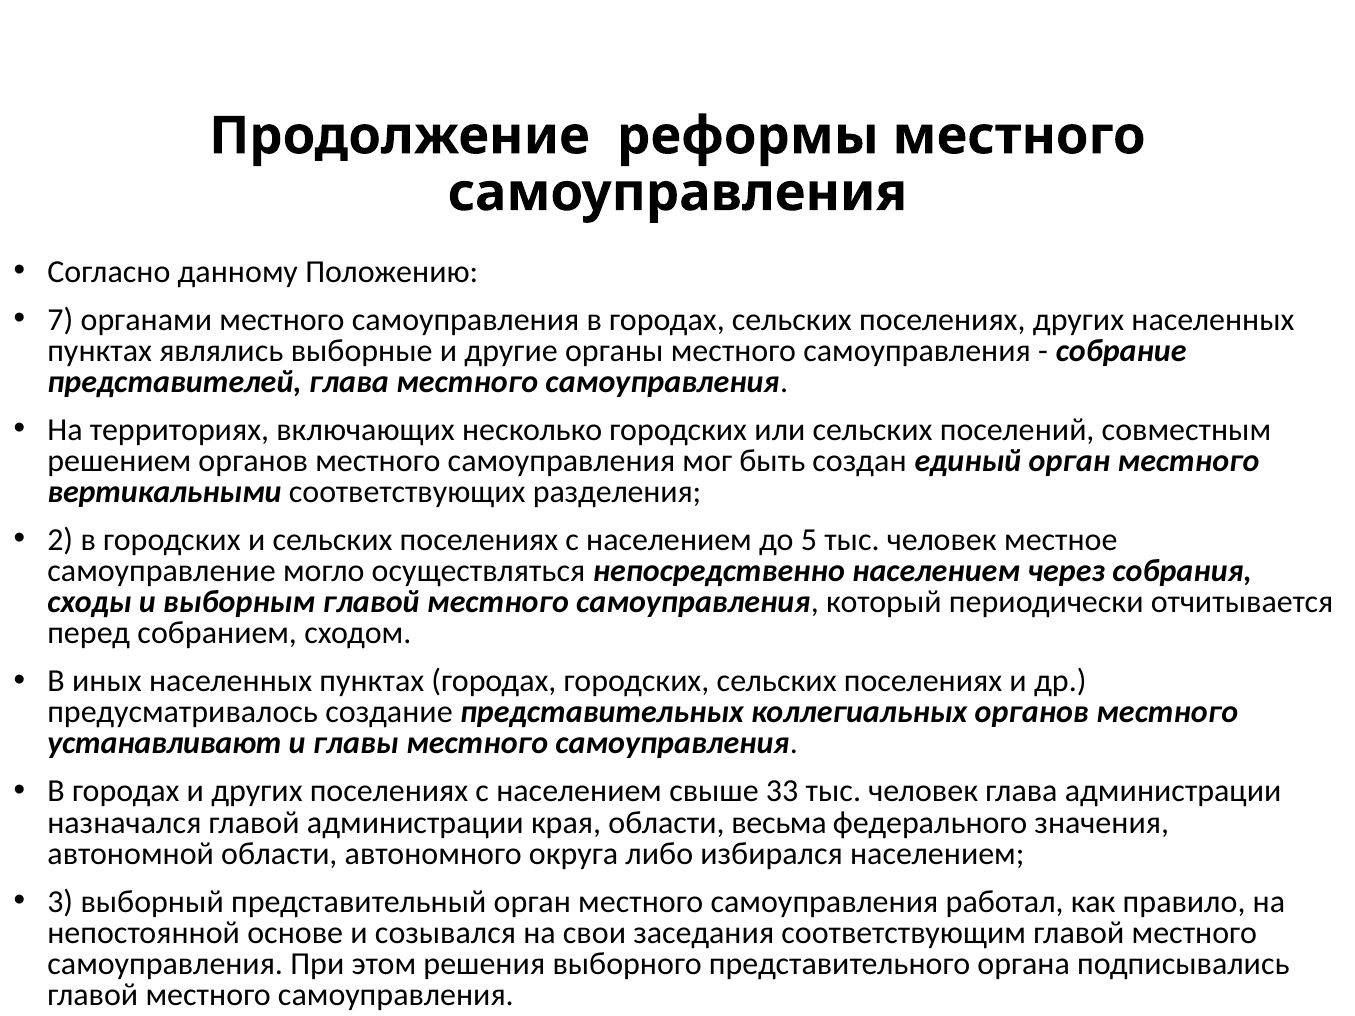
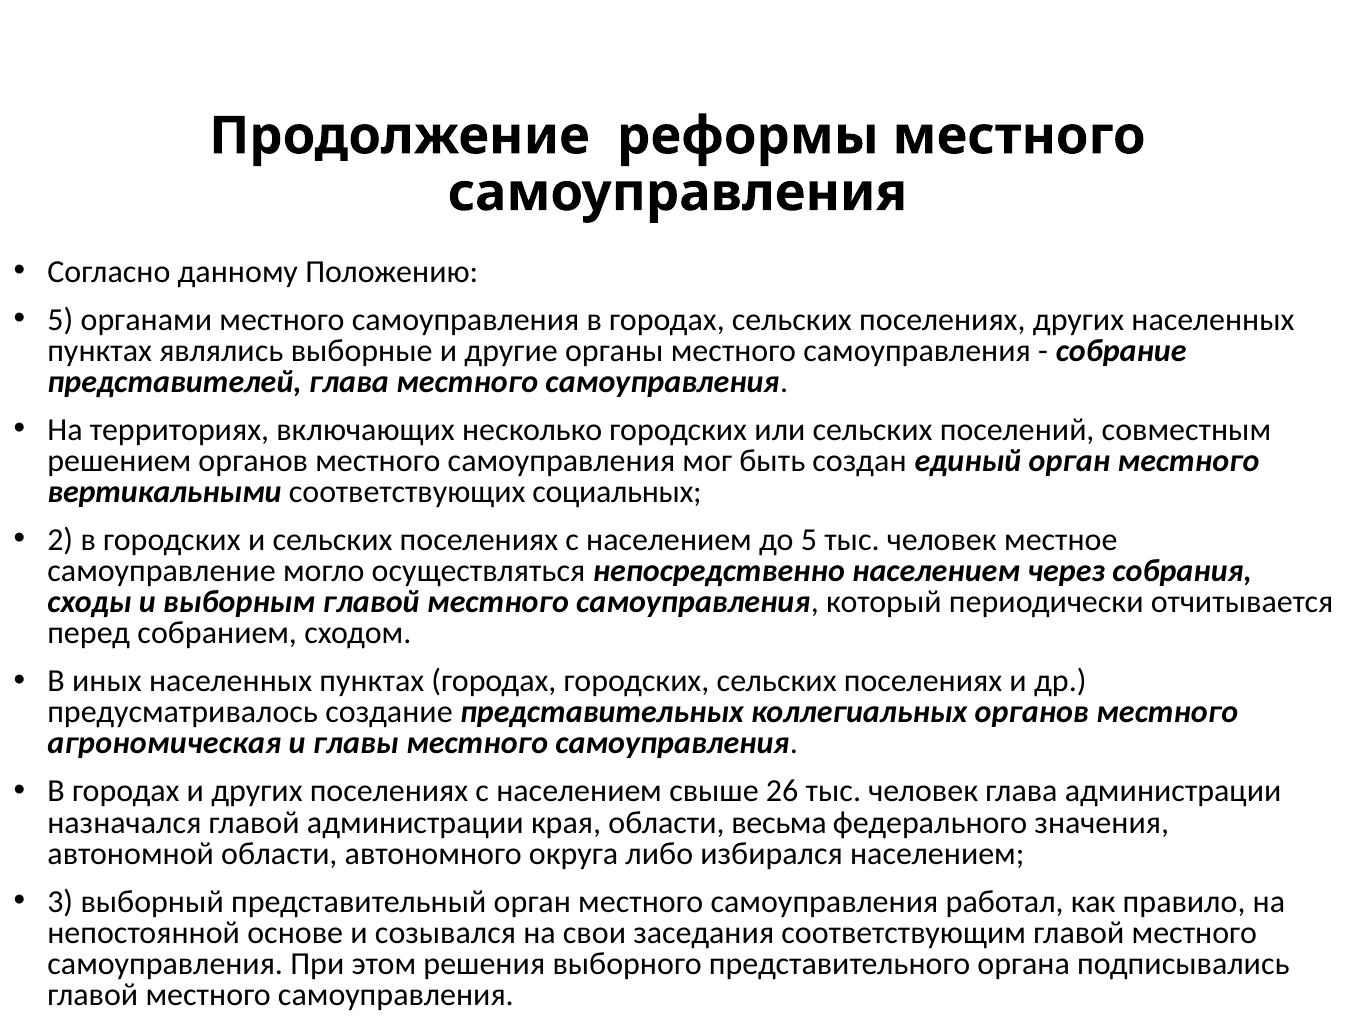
7 at (60, 320): 7 -> 5
разделения: разделения -> социальных
устанавливают: устанавливают -> агрономическая
33: 33 -> 26
